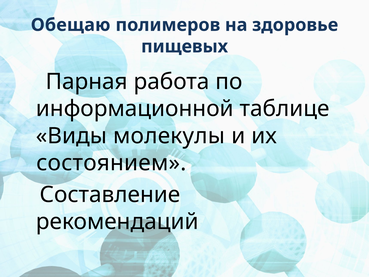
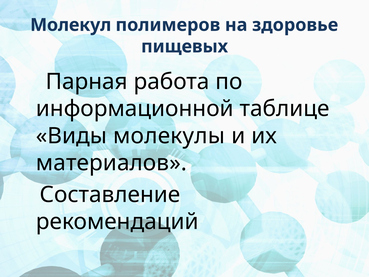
Обещаю: Обещаю -> Молекул
состоянием: состоянием -> материалов
